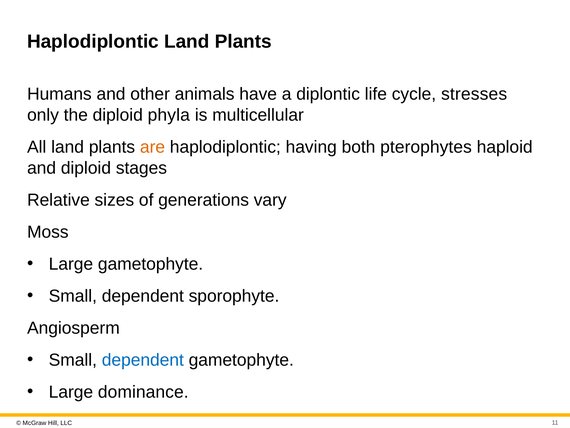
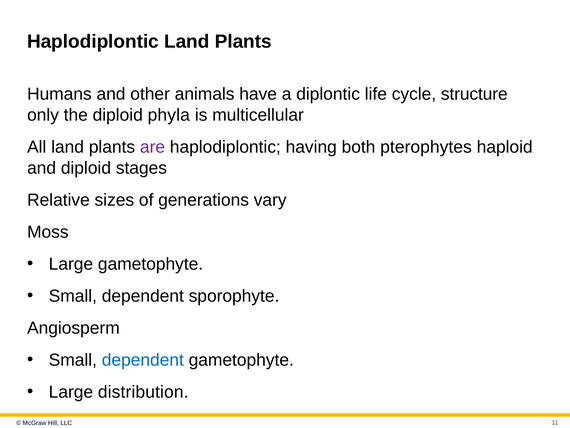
stresses: stresses -> structure
are colour: orange -> purple
dominance: dominance -> distribution
